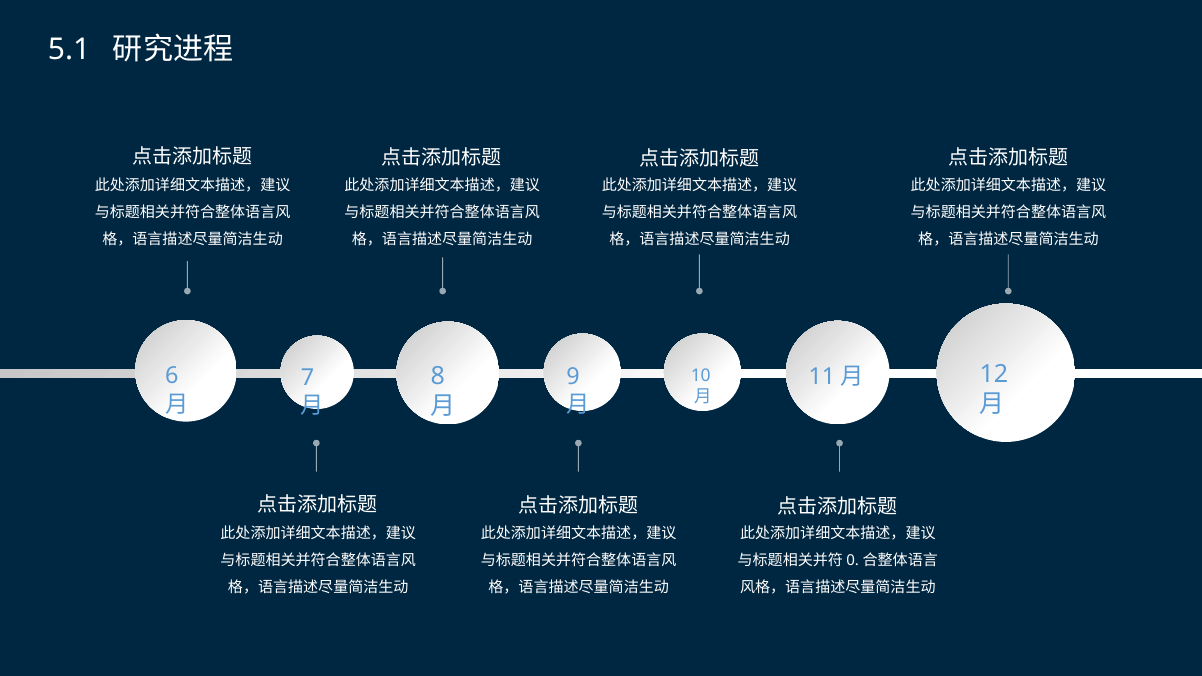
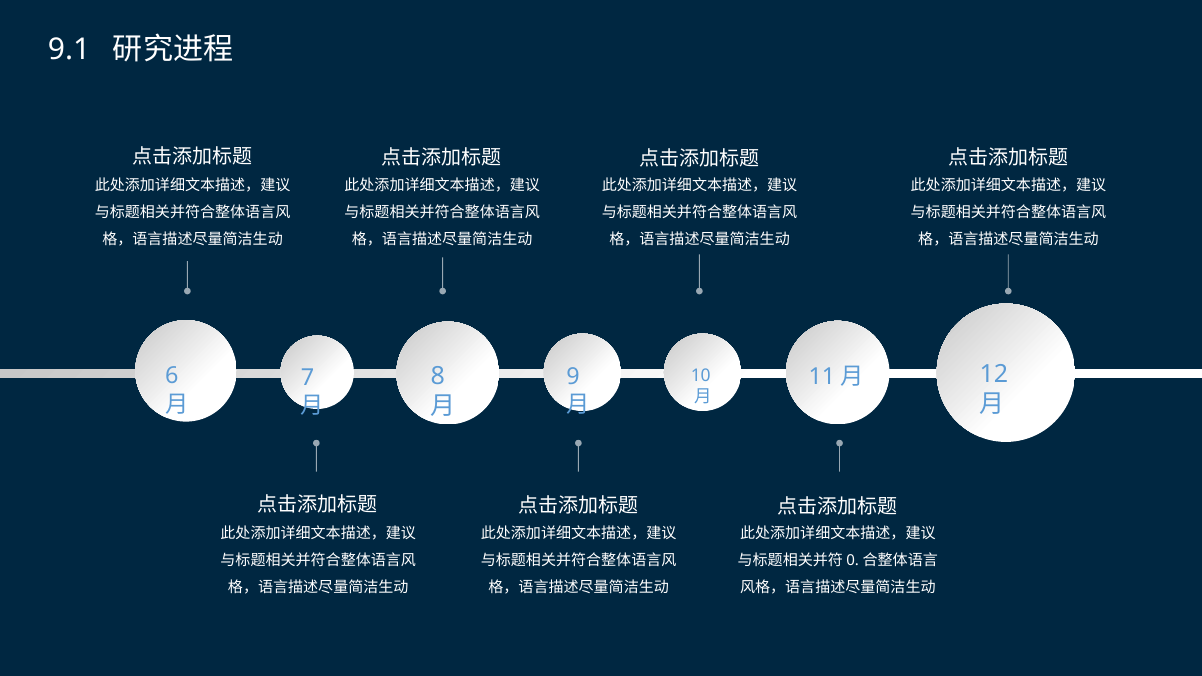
5.1: 5.1 -> 9.1
